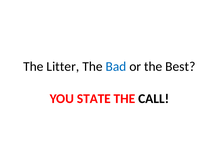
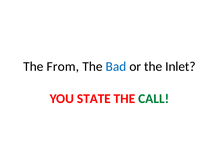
Litter: Litter -> From
Best: Best -> Inlet
CALL colour: black -> green
